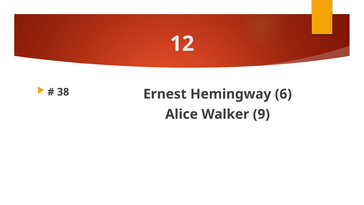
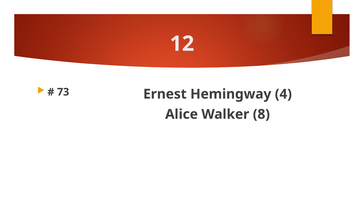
38: 38 -> 73
6: 6 -> 4
9: 9 -> 8
